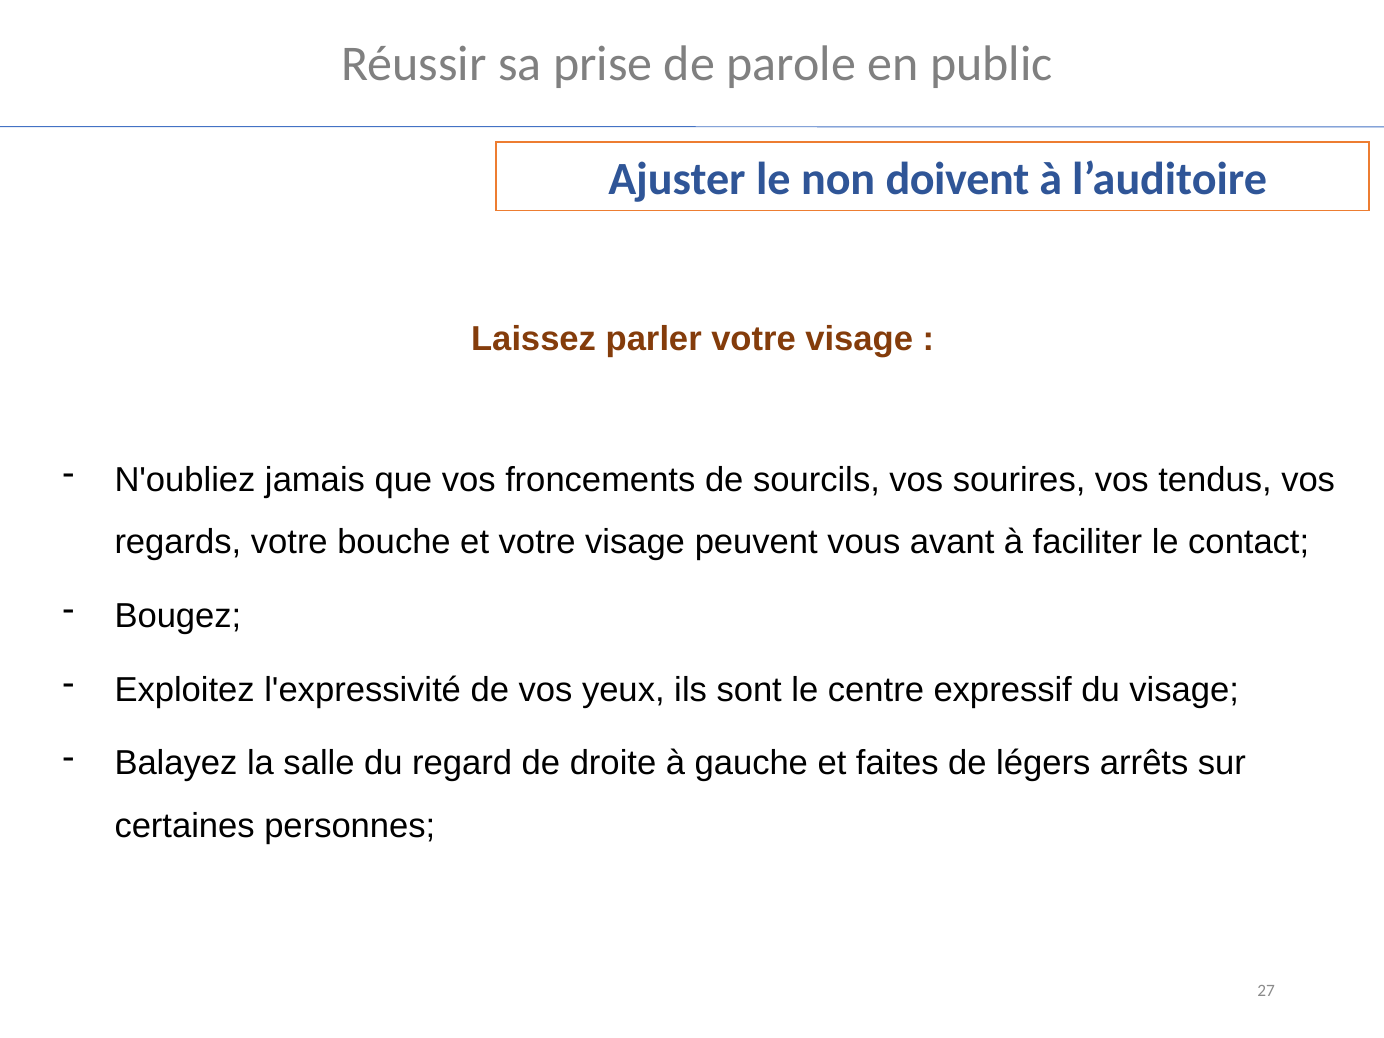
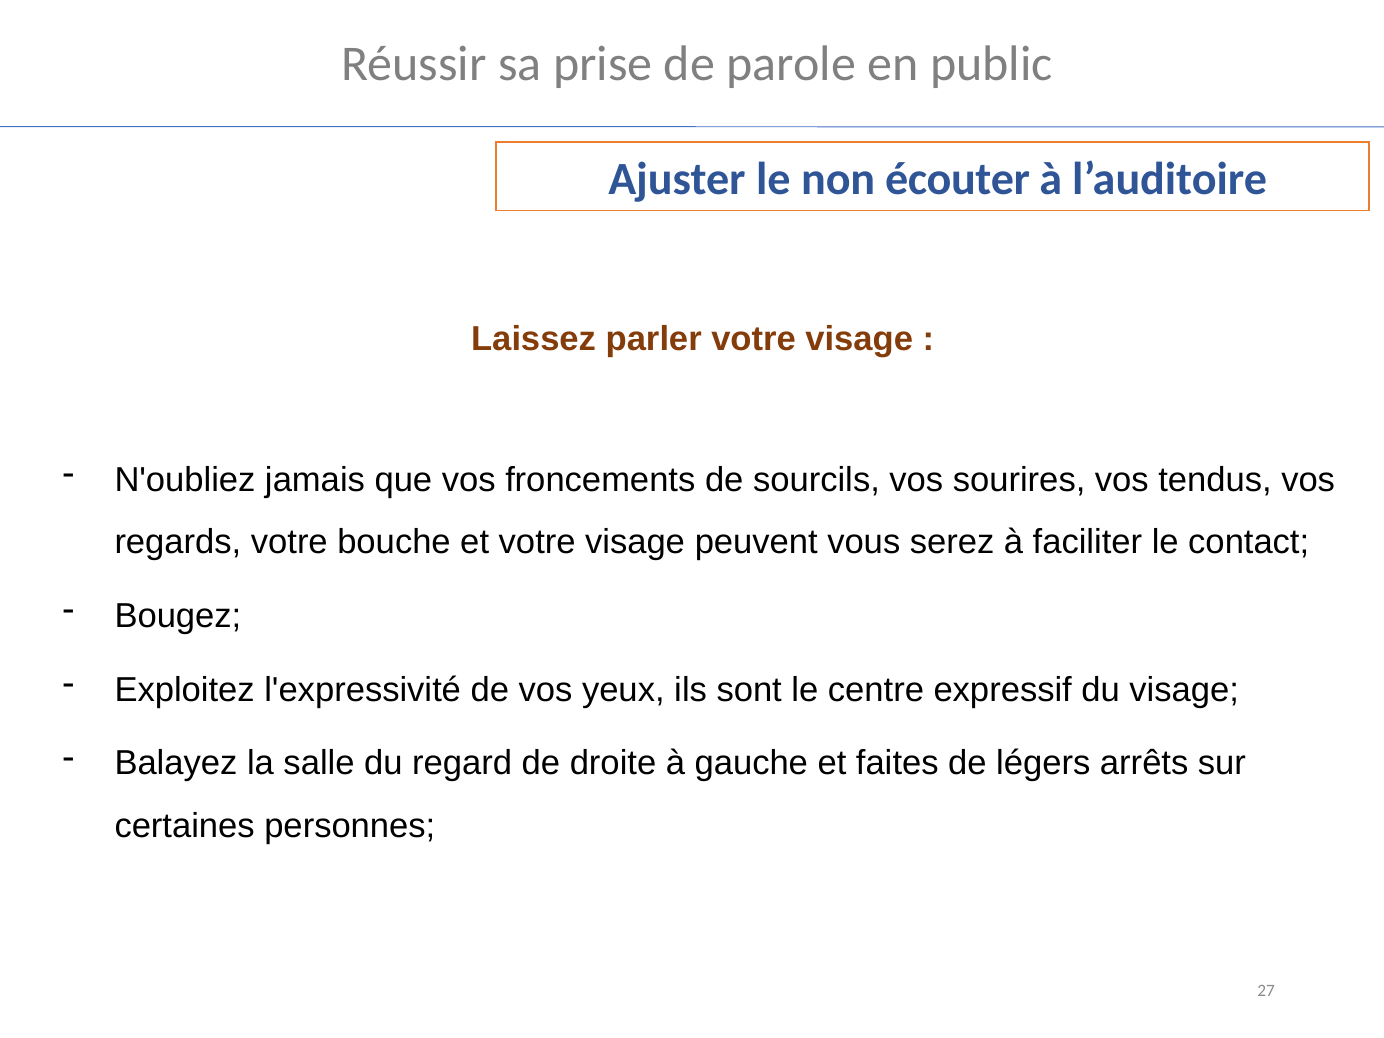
doivent: doivent -> écouter
avant: avant -> serez
